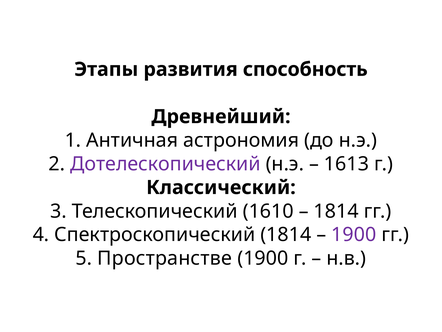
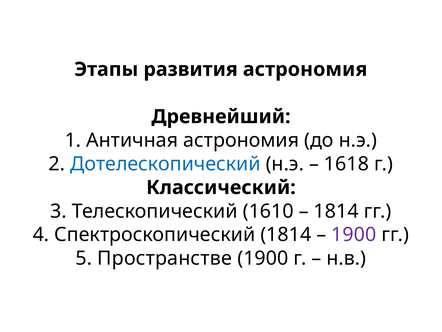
развития способность: способность -> астрономия
Дотелескопический colour: purple -> blue
1613: 1613 -> 1618
